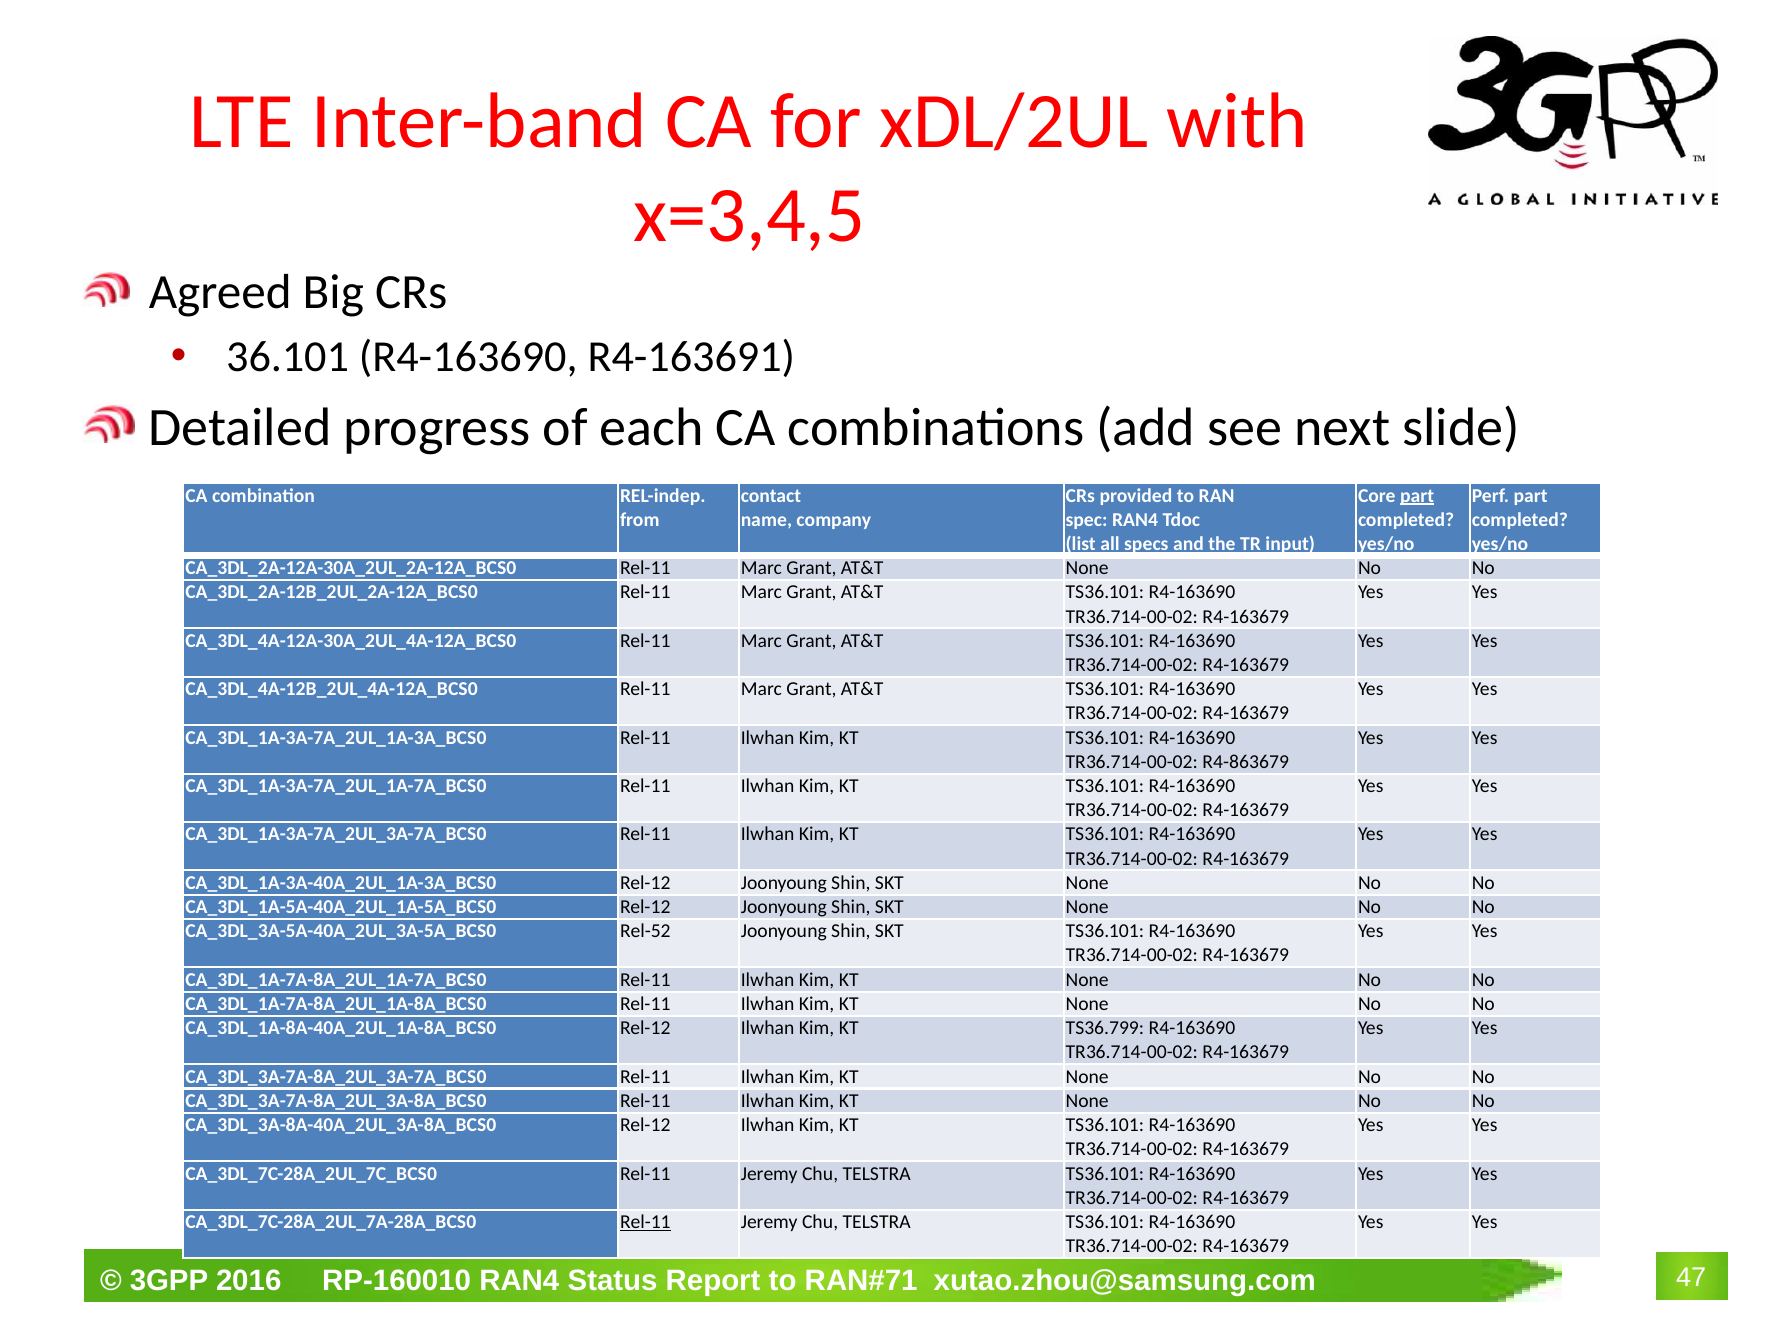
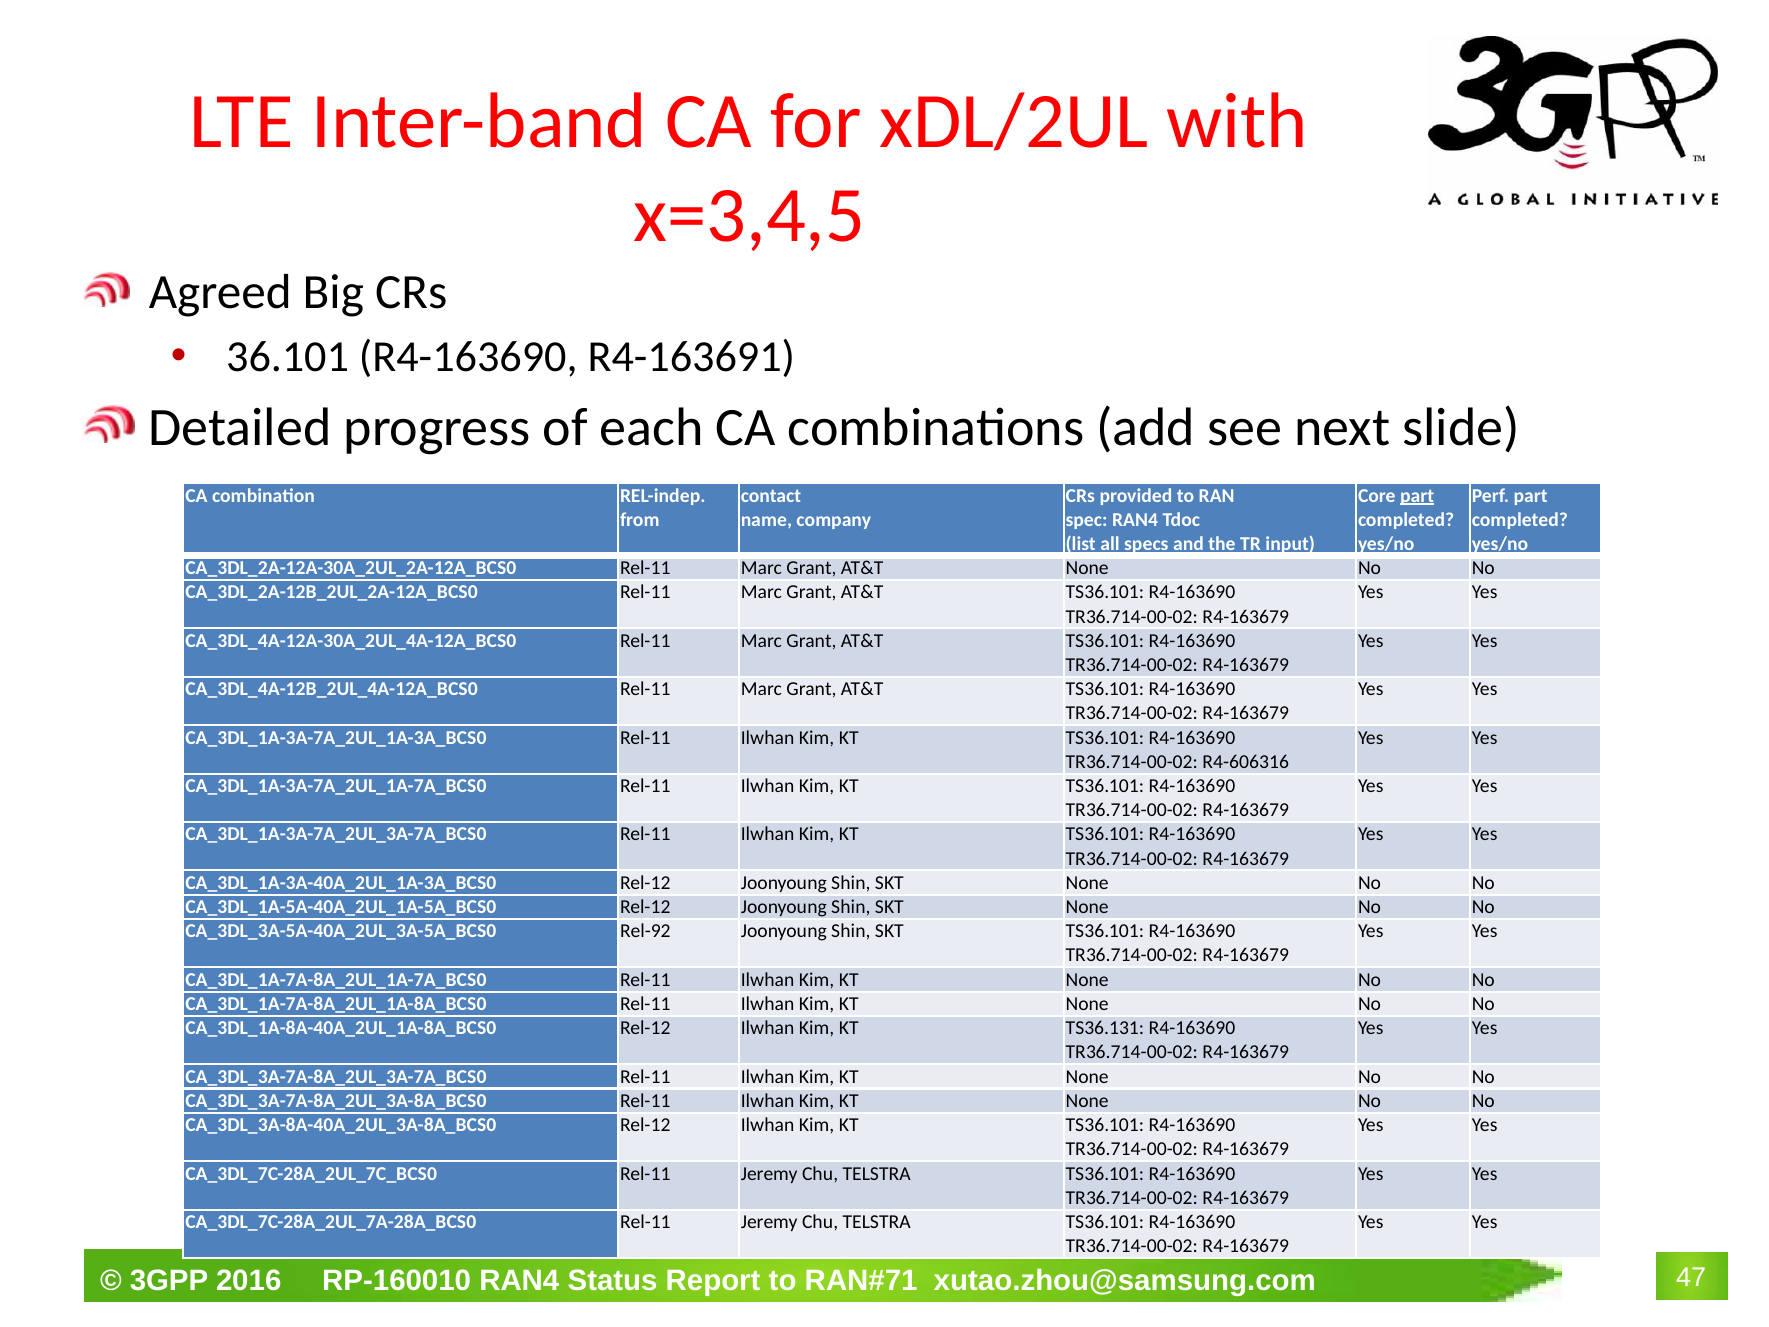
R4-863679: R4-863679 -> R4-606316
Rel-52: Rel-52 -> Rel-92
TS36.799: TS36.799 -> TS36.131
Rel-11 at (645, 1222) underline: present -> none
